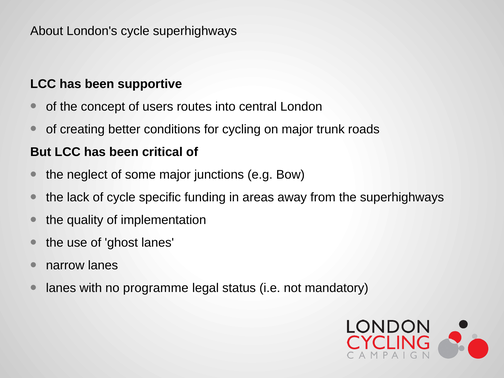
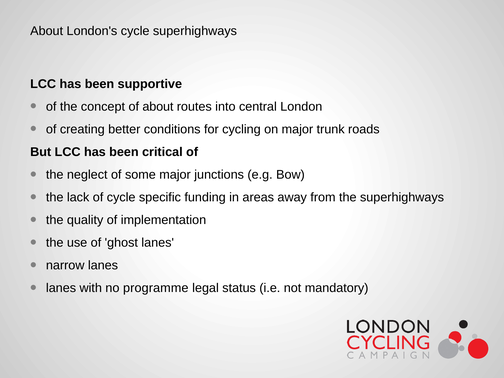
of users: users -> about
